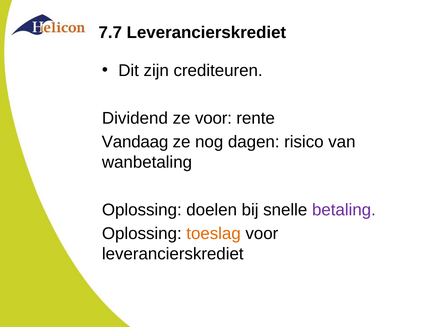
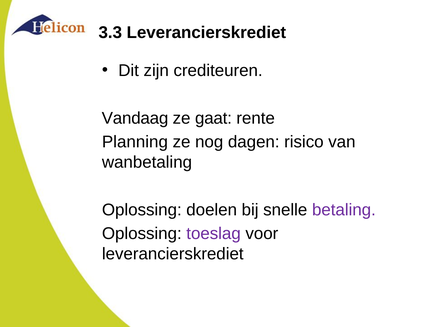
7.7: 7.7 -> 3.3
Dividend: Dividend -> Vandaag
ze voor: voor -> gaat
Vandaag: Vandaag -> Planning
toeslag colour: orange -> purple
